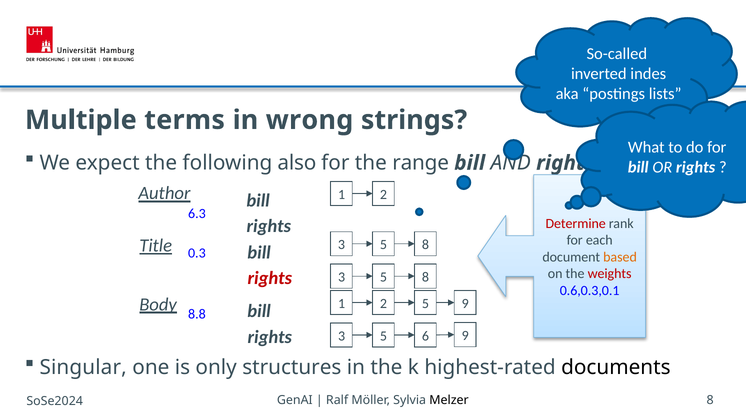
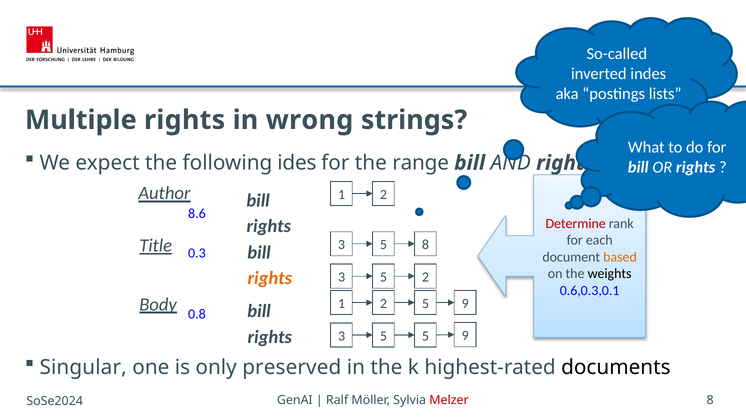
Multiple terms: terms -> rights
also: also -> ides
6.3: 6.3 -> 8.6
weights colour: red -> black
rights at (270, 278) colour: red -> orange
3 5 8: 8 -> 2
8.8: 8.8 -> 0.8
5 6: 6 -> 5
structures: structures -> preserved
Melzer colour: black -> red
